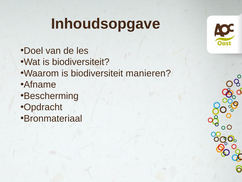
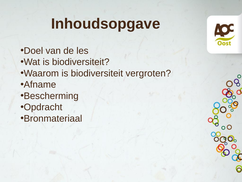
manieren: manieren -> vergroten
